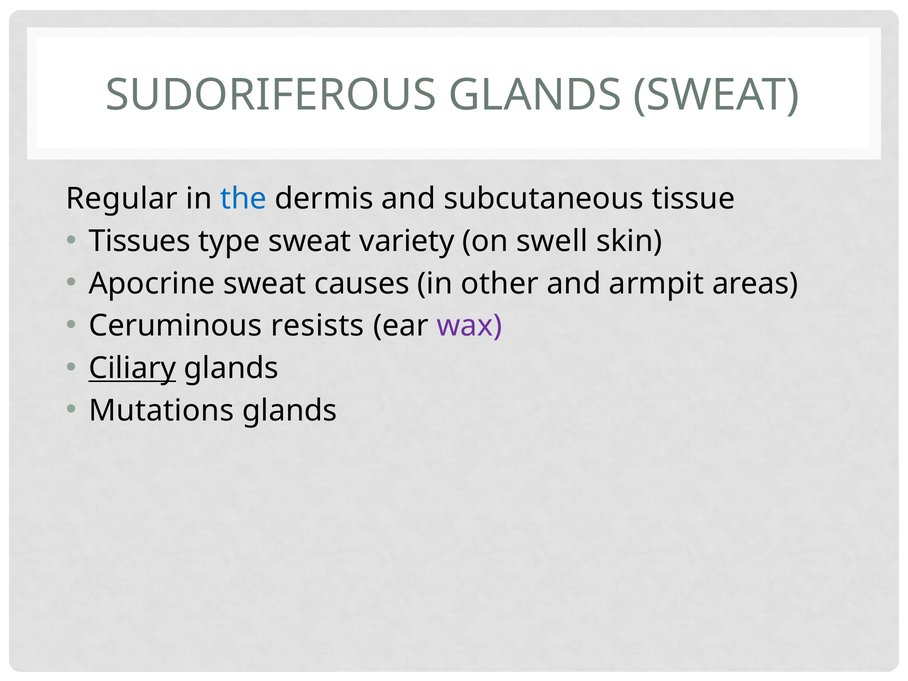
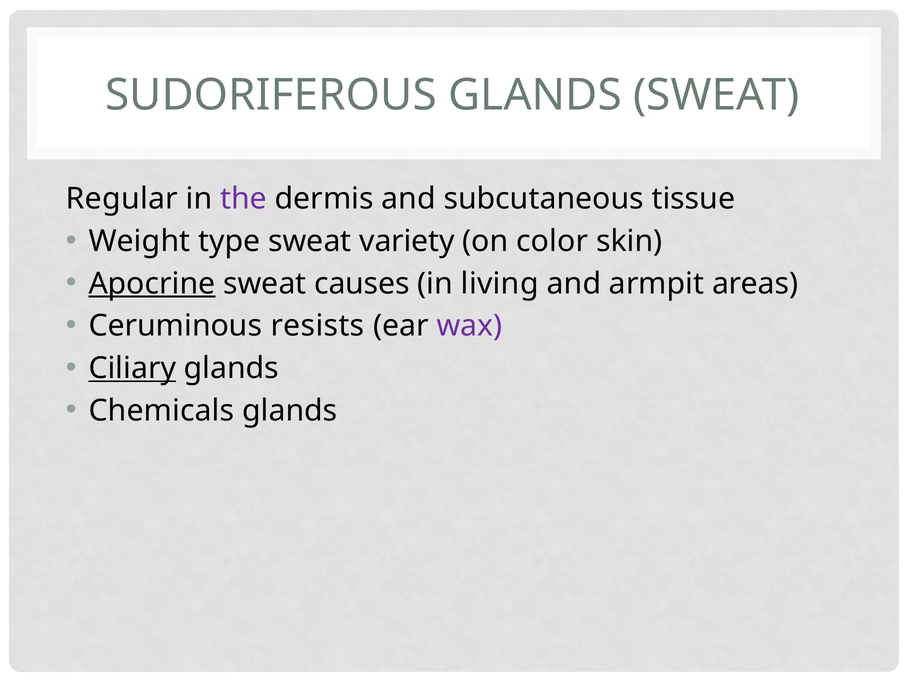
the colour: blue -> purple
Tissues: Tissues -> Weight
swell: swell -> color
Apocrine underline: none -> present
other: other -> living
Mutations: Mutations -> Chemicals
